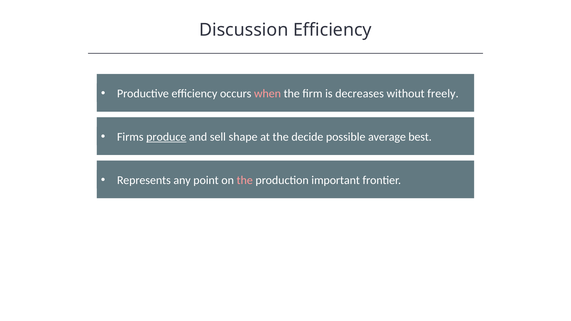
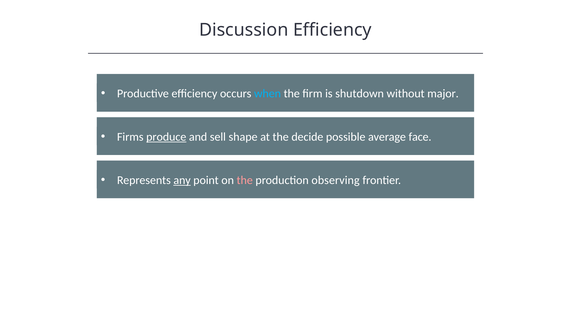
when colour: pink -> light blue
decreases: decreases -> shutdown
freely: freely -> major
best: best -> face
any underline: none -> present
important: important -> observing
